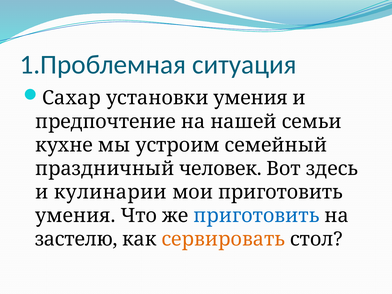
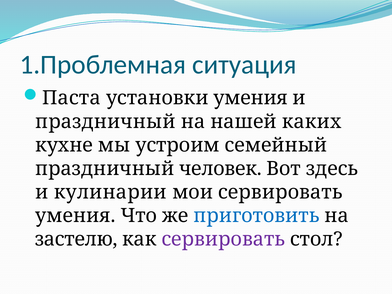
Сахар: Сахар -> Паста
предпочтение at (106, 122): предпочтение -> праздничный
семьи: семьи -> каких
мои приготовить: приготовить -> сервировать
сервировать at (223, 239) colour: orange -> purple
